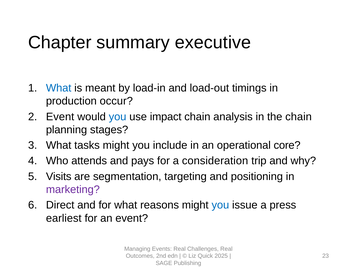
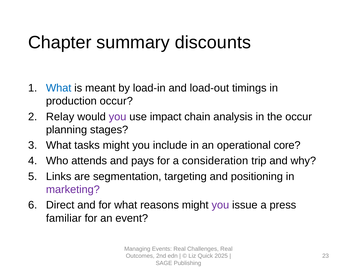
executive: executive -> discounts
Event at (60, 117): Event -> Relay
you at (118, 117) colour: blue -> purple
the chain: chain -> occur
Visits: Visits -> Links
you at (220, 205) colour: blue -> purple
earliest: earliest -> familiar
